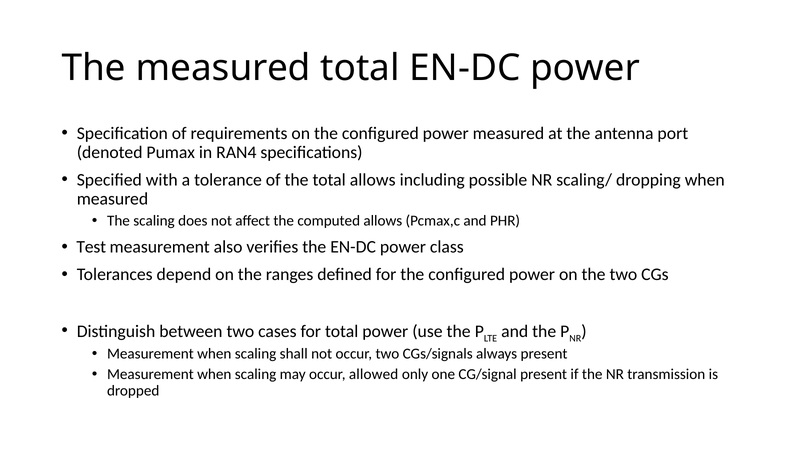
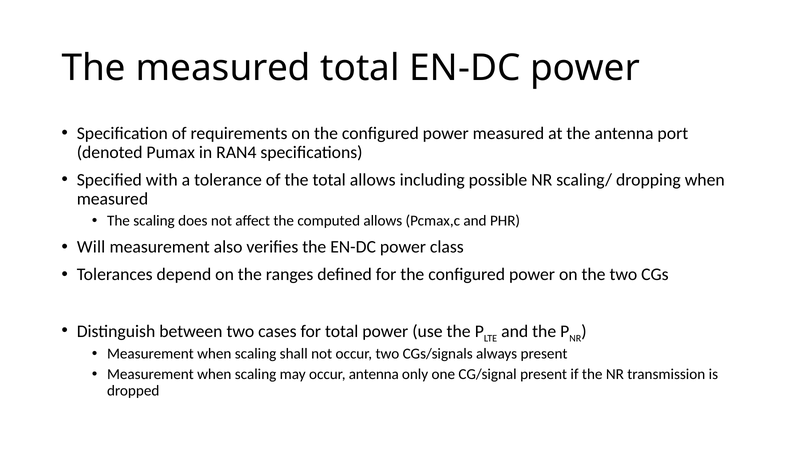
Test: Test -> Will
occur allowed: allowed -> antenna
